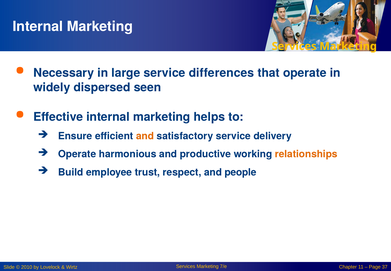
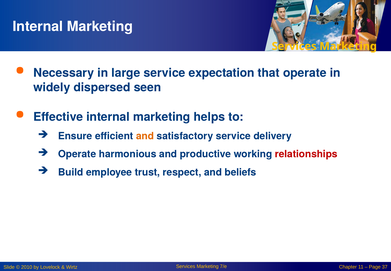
differences: differences -> expectation
relationships colour: orange -> red
people: people -> beliefs
